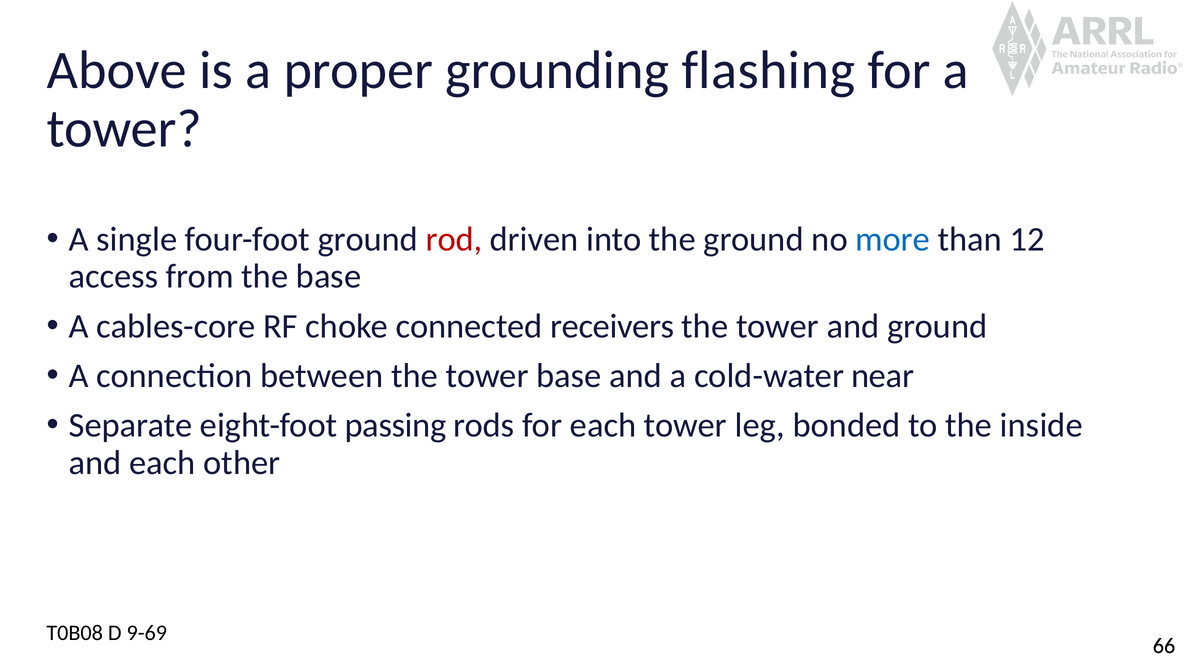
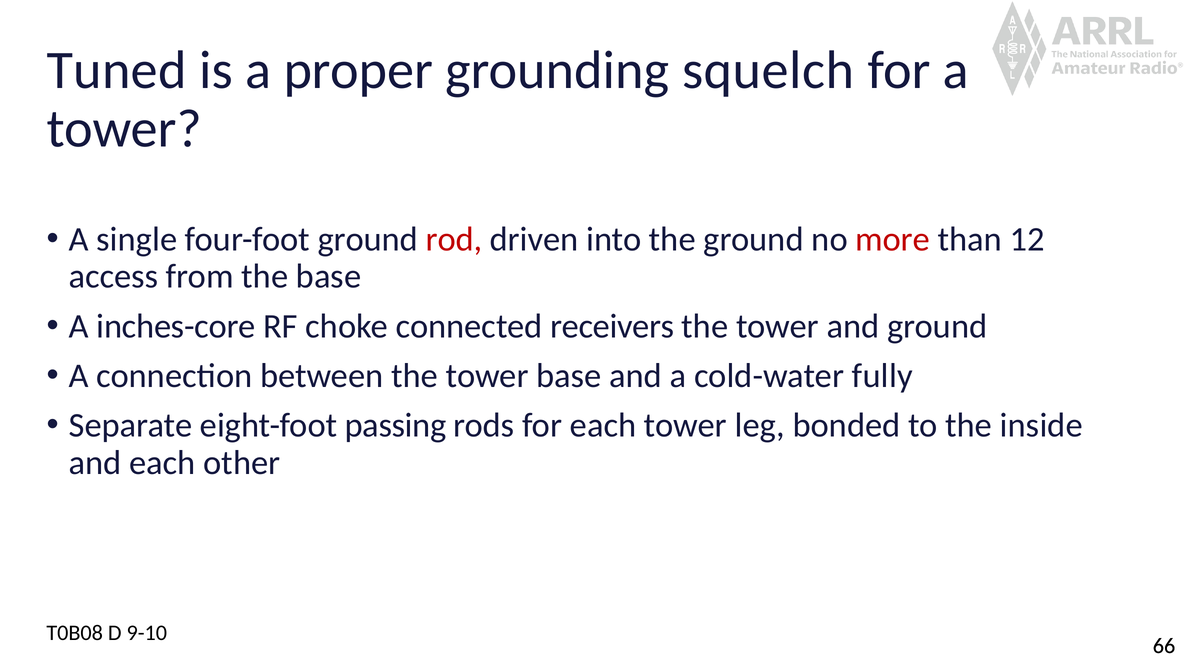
Above: Above -> Tuned
flashing: flashing -> squelch
more colour: blue -> red
cables-core: cables-core -> inches-core
near: near -> fully
9-69: 9-69 -> 9-10
